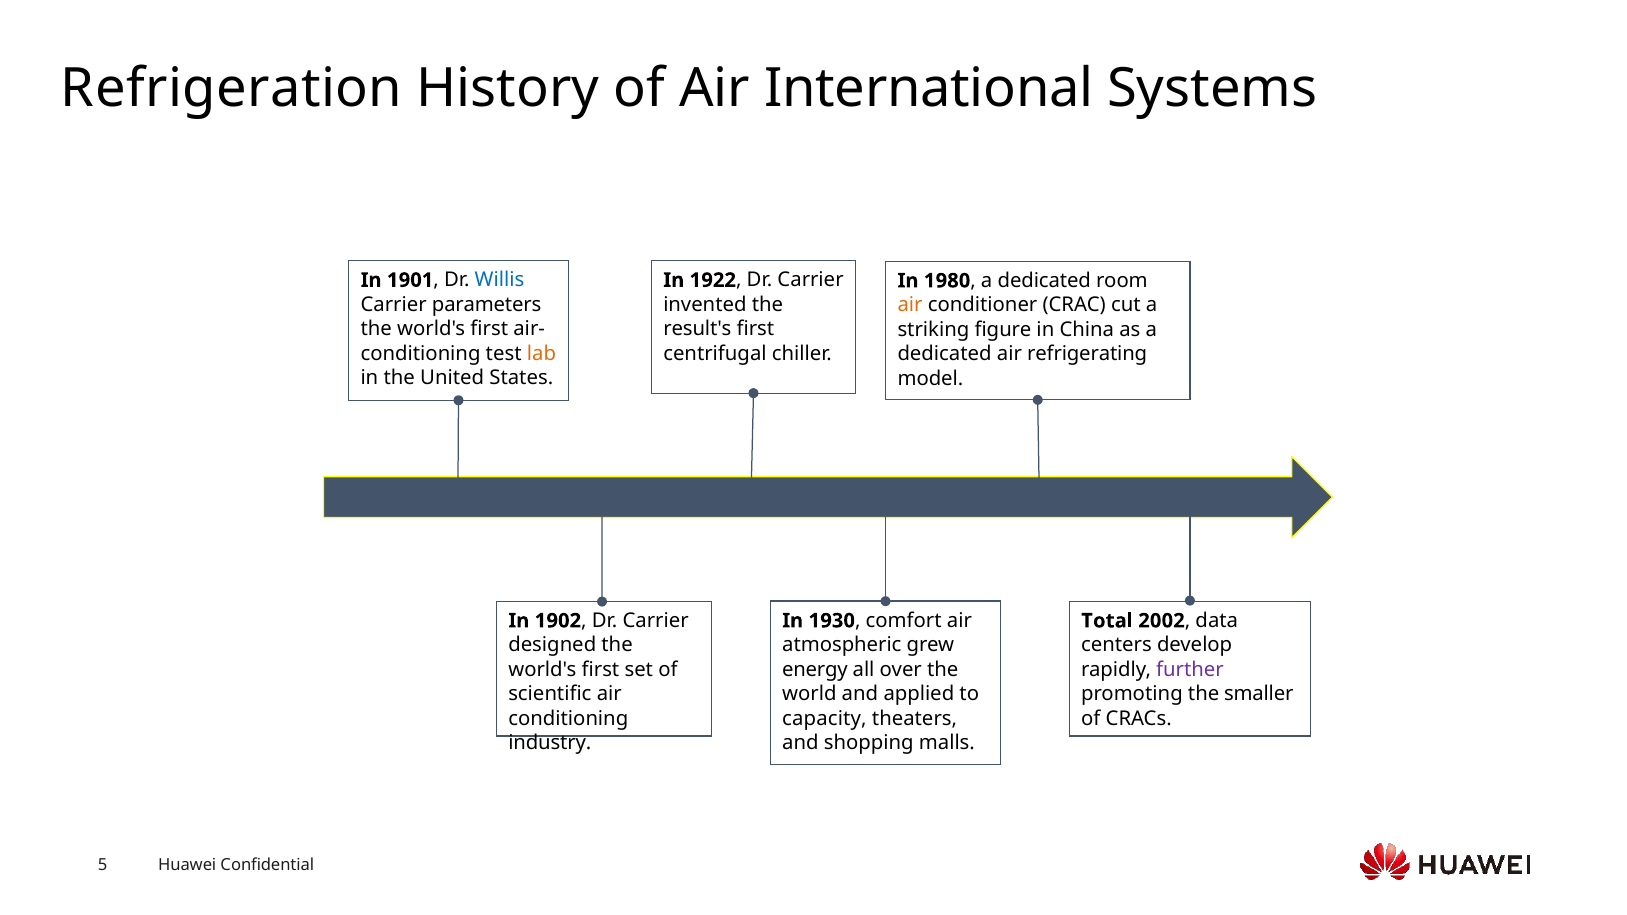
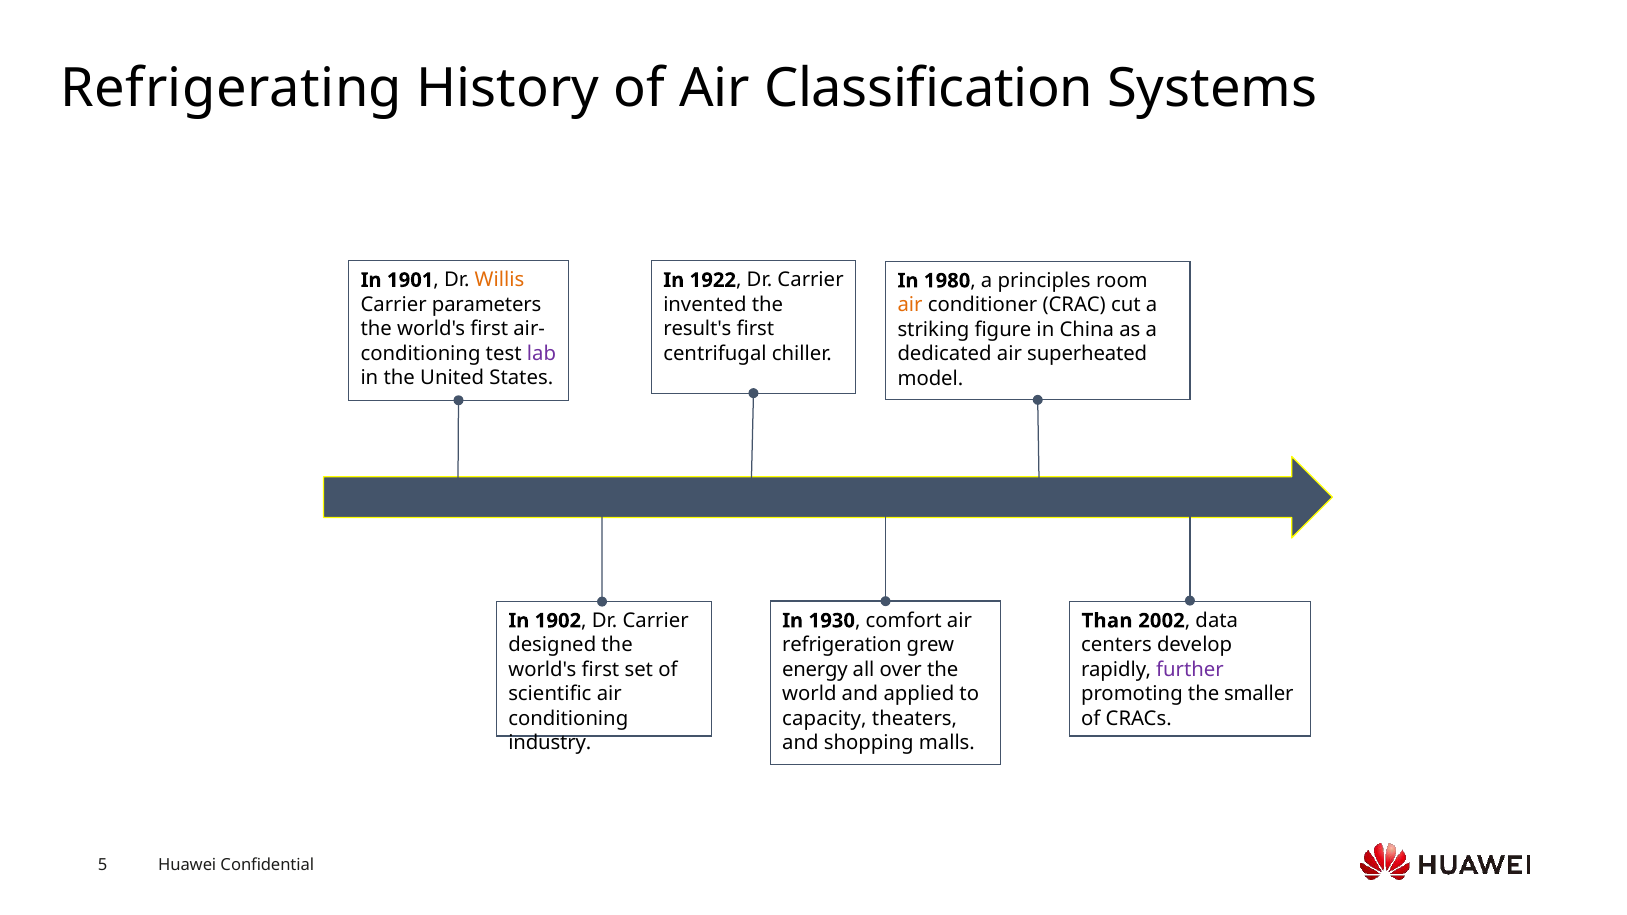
Refrigeration: Refrigeration -> Refrigerating
International: International -> Classification
Willis colour: blue -> orange
1980 a dedicated: dedicated -> principles
lab colour: orange -> purple
refrigerating: refrigerating -> superheated
Total: Total -> Than
atmospheric: atmospheric -> refrigeration
